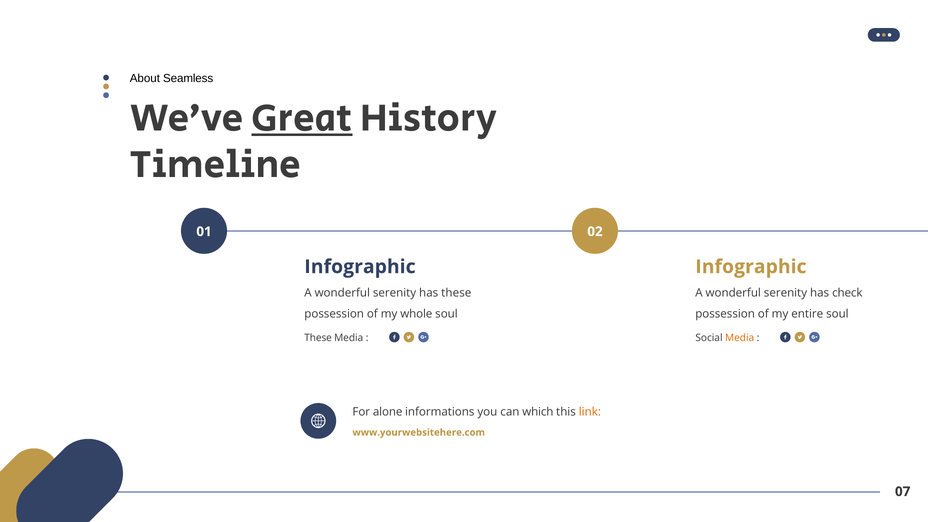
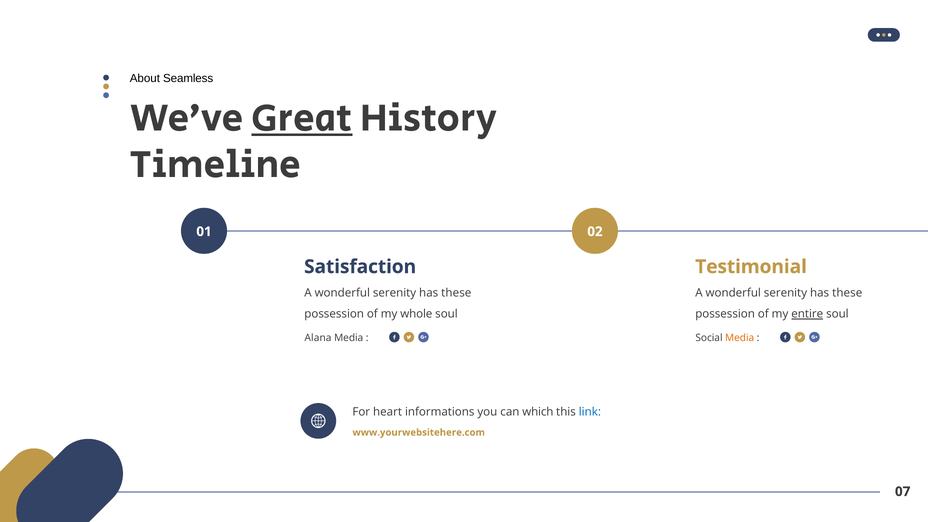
Infographic at (360, 267): Infographic -> Satisfaction
Infographic at (751, 267): Infographic -> Testimonial
check at (847, 293): check -> these
entire underline: none -> present
These at (318, 338): These -> Alana
alone: alone -> heart
link colour: orange -> blue
